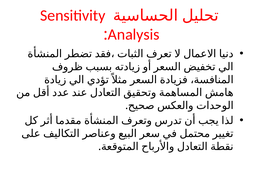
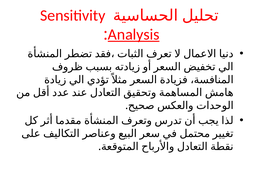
Analysis underline: none -> present
